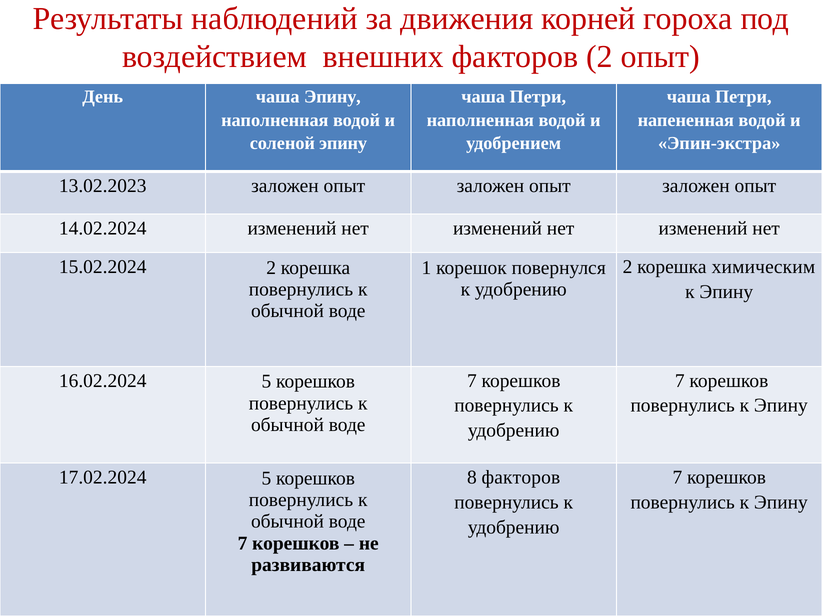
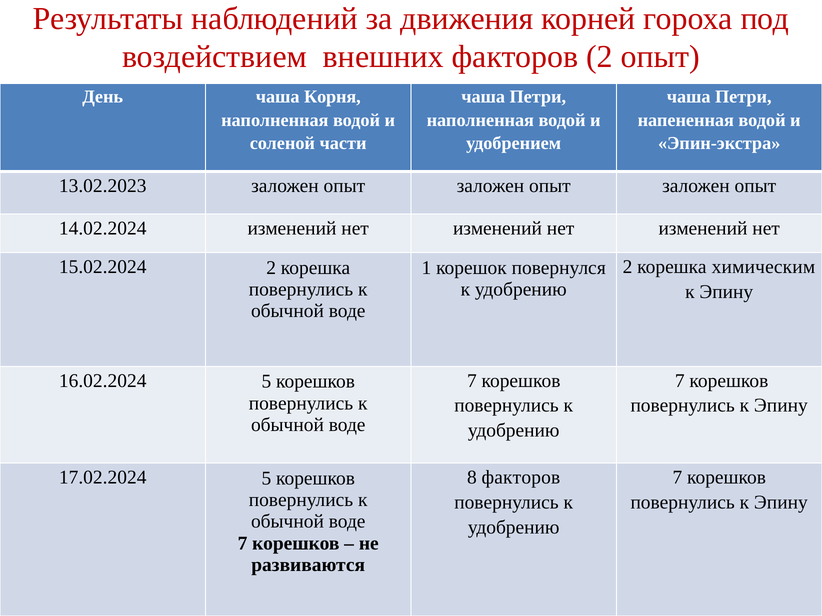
чаша Эпину: Эпину -> Корня
соленой эпину: эпину -> части
